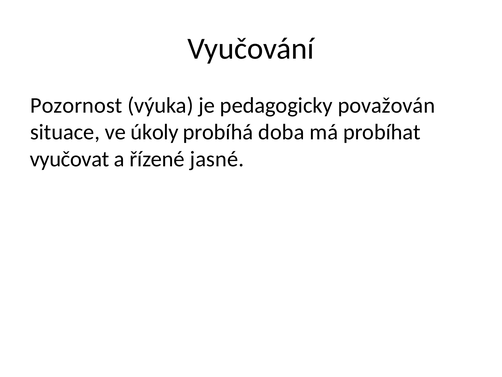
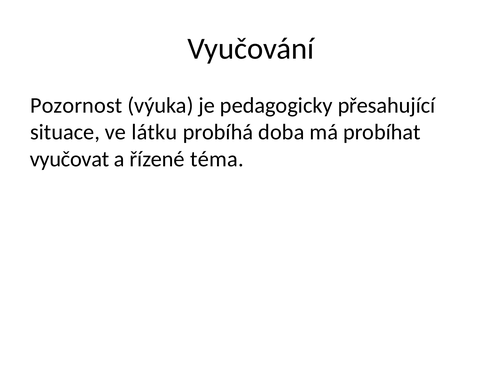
považován: považován -> přesahující
úkoly: úkoly -> látku
jasné: jasné -> téma
